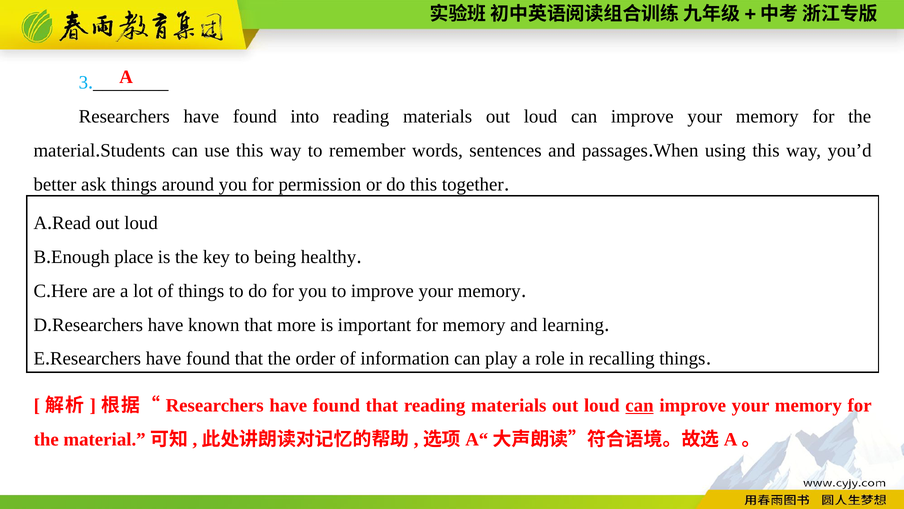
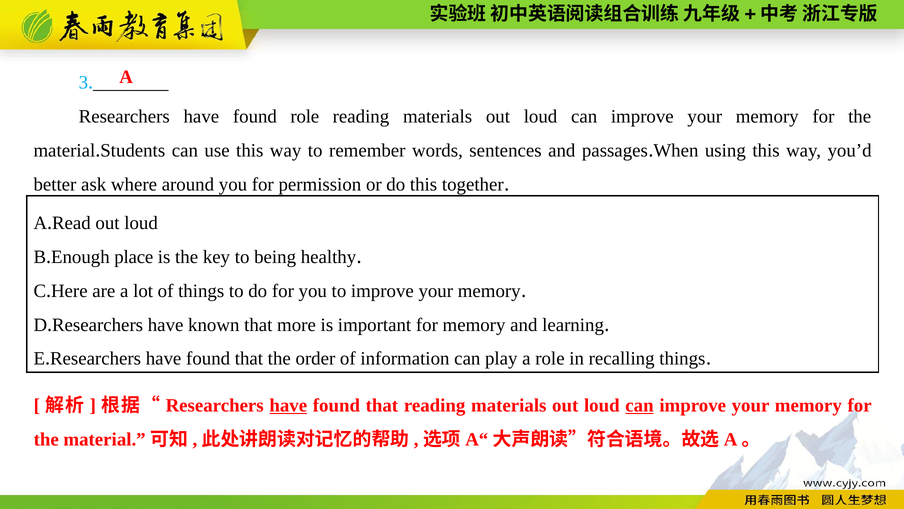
found into: into -> role
ask things: things -> where
have at (288, 405) underline: none -> present
